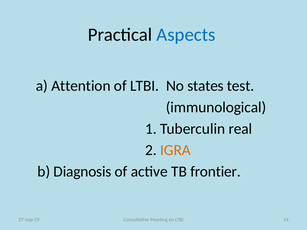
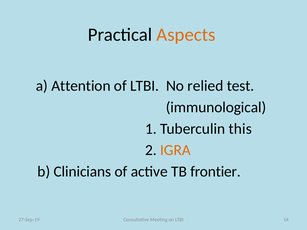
Aspects colour: blue -> orange
states: states -> relied
real: real -> this
Diagnosis: Diagnosis -> Clinicians
